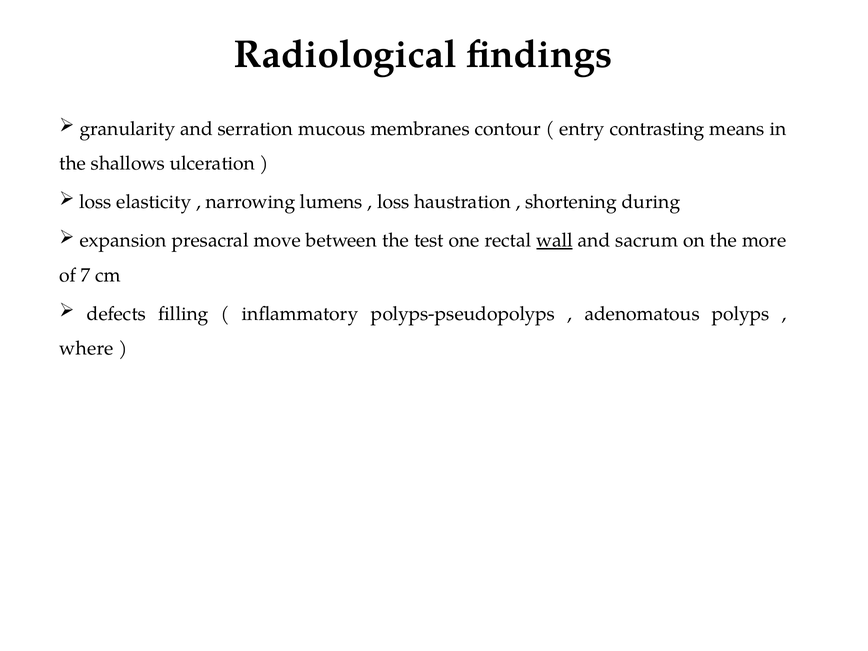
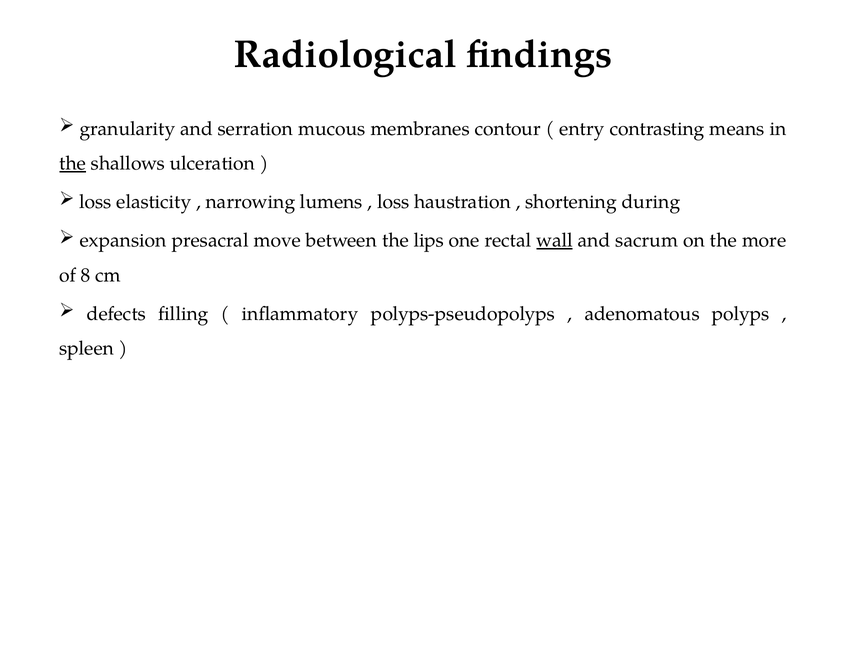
the at (73, 163) underline: none -> present
test: test -> lips
7: 7 -> 8
where: where -> spleen
